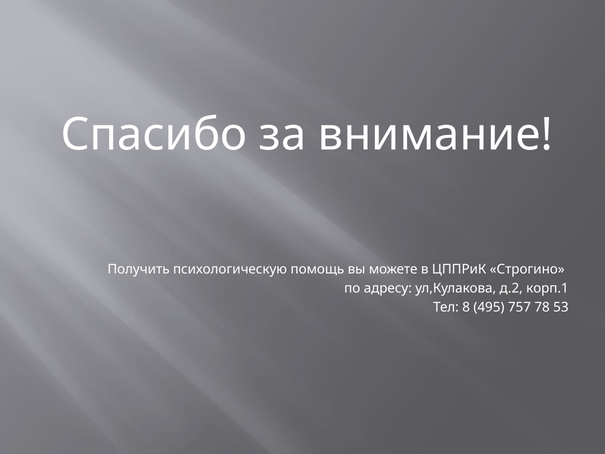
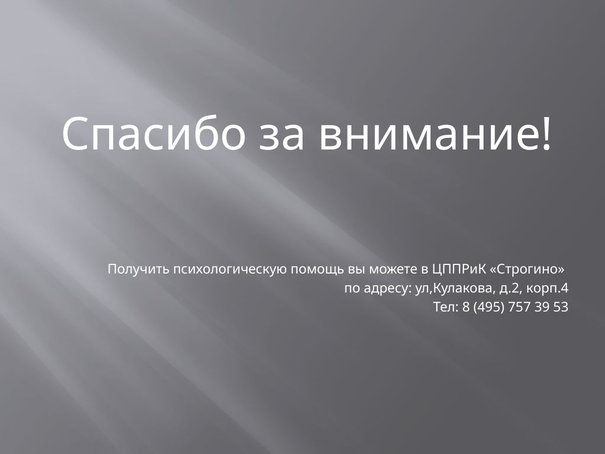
корп.1: корп.1 -> корп.4
78: 78 -> 39
